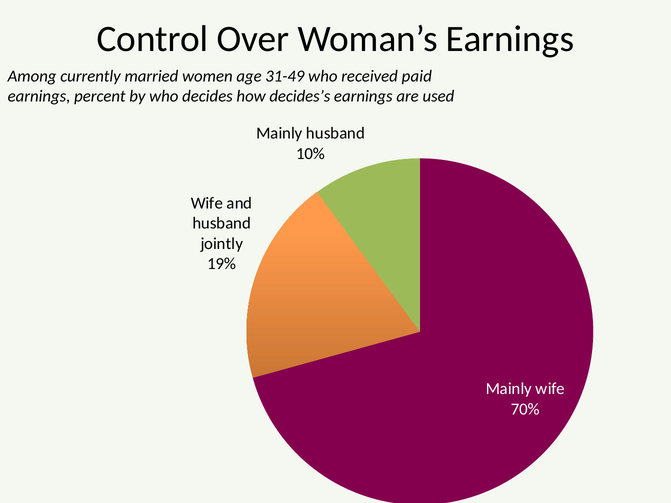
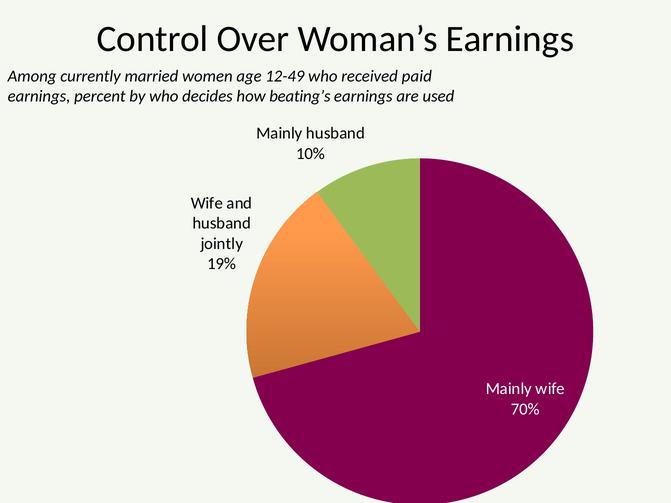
31-49: 31-49 -> 12-49
decides’s: decides’s -> beating’s
